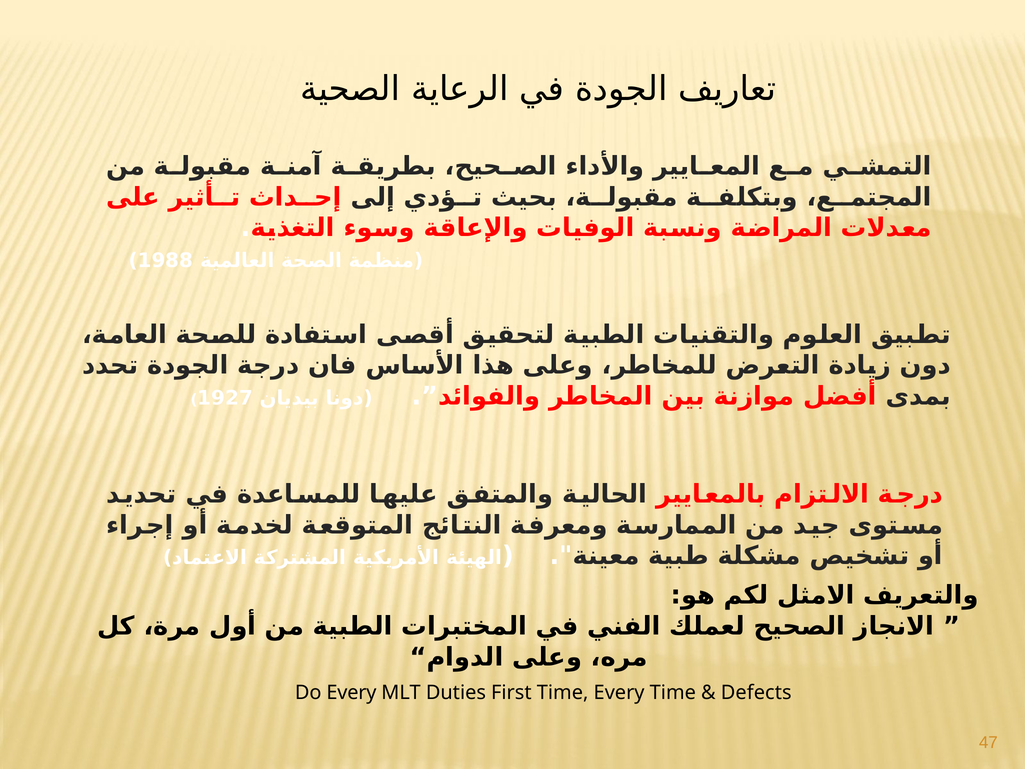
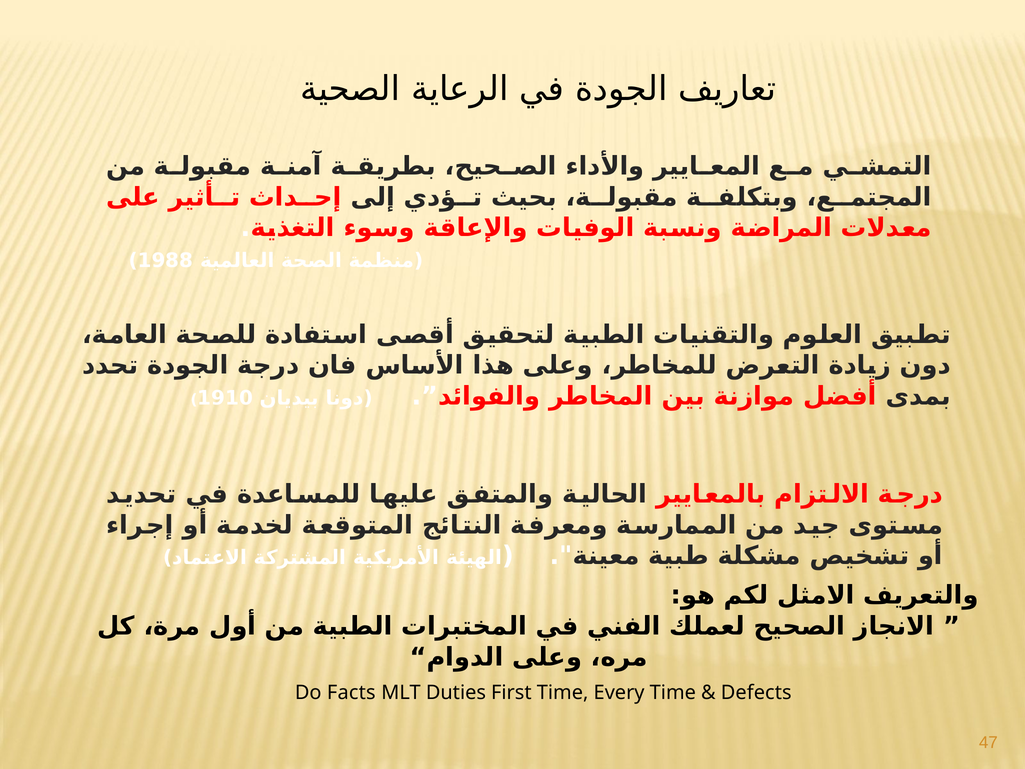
1927: 1927 -> 1910
Do Every: Every -> Facts
